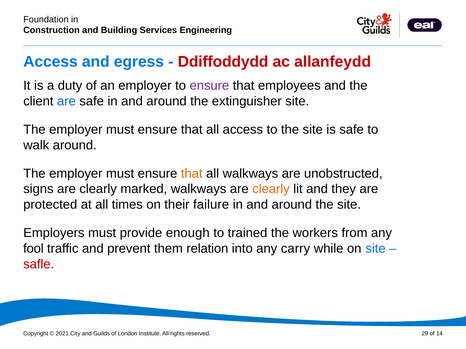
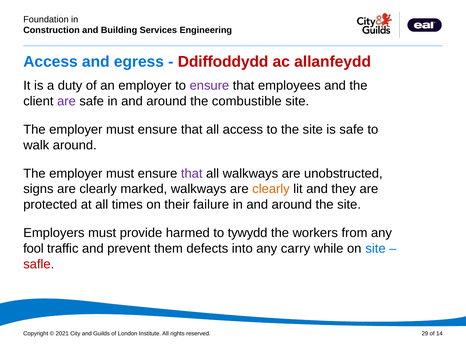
are at (66, 101) colour: blue -> purple
extinguisher: extinguisher -> combustible
that at (192, 174) colour: orange -> purple
enough: enough -> harmed
trained: trained -> tywydd
relation: relation -> defects
